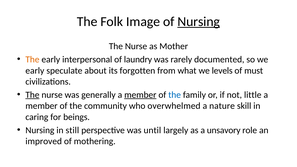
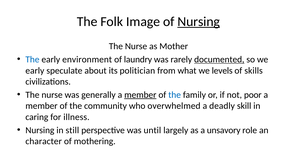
The at (32, 59) colour: orange -> blue
interpersonal: interpersonal -> environment
documented underline: none -> present
forgotten: forgotten -> politician
must: must -> skills
The at (32, 95) underline: present -> none
little: little -> poor
nature: nature -> deadly
beings: beings -> illness
improved: improved -> character
